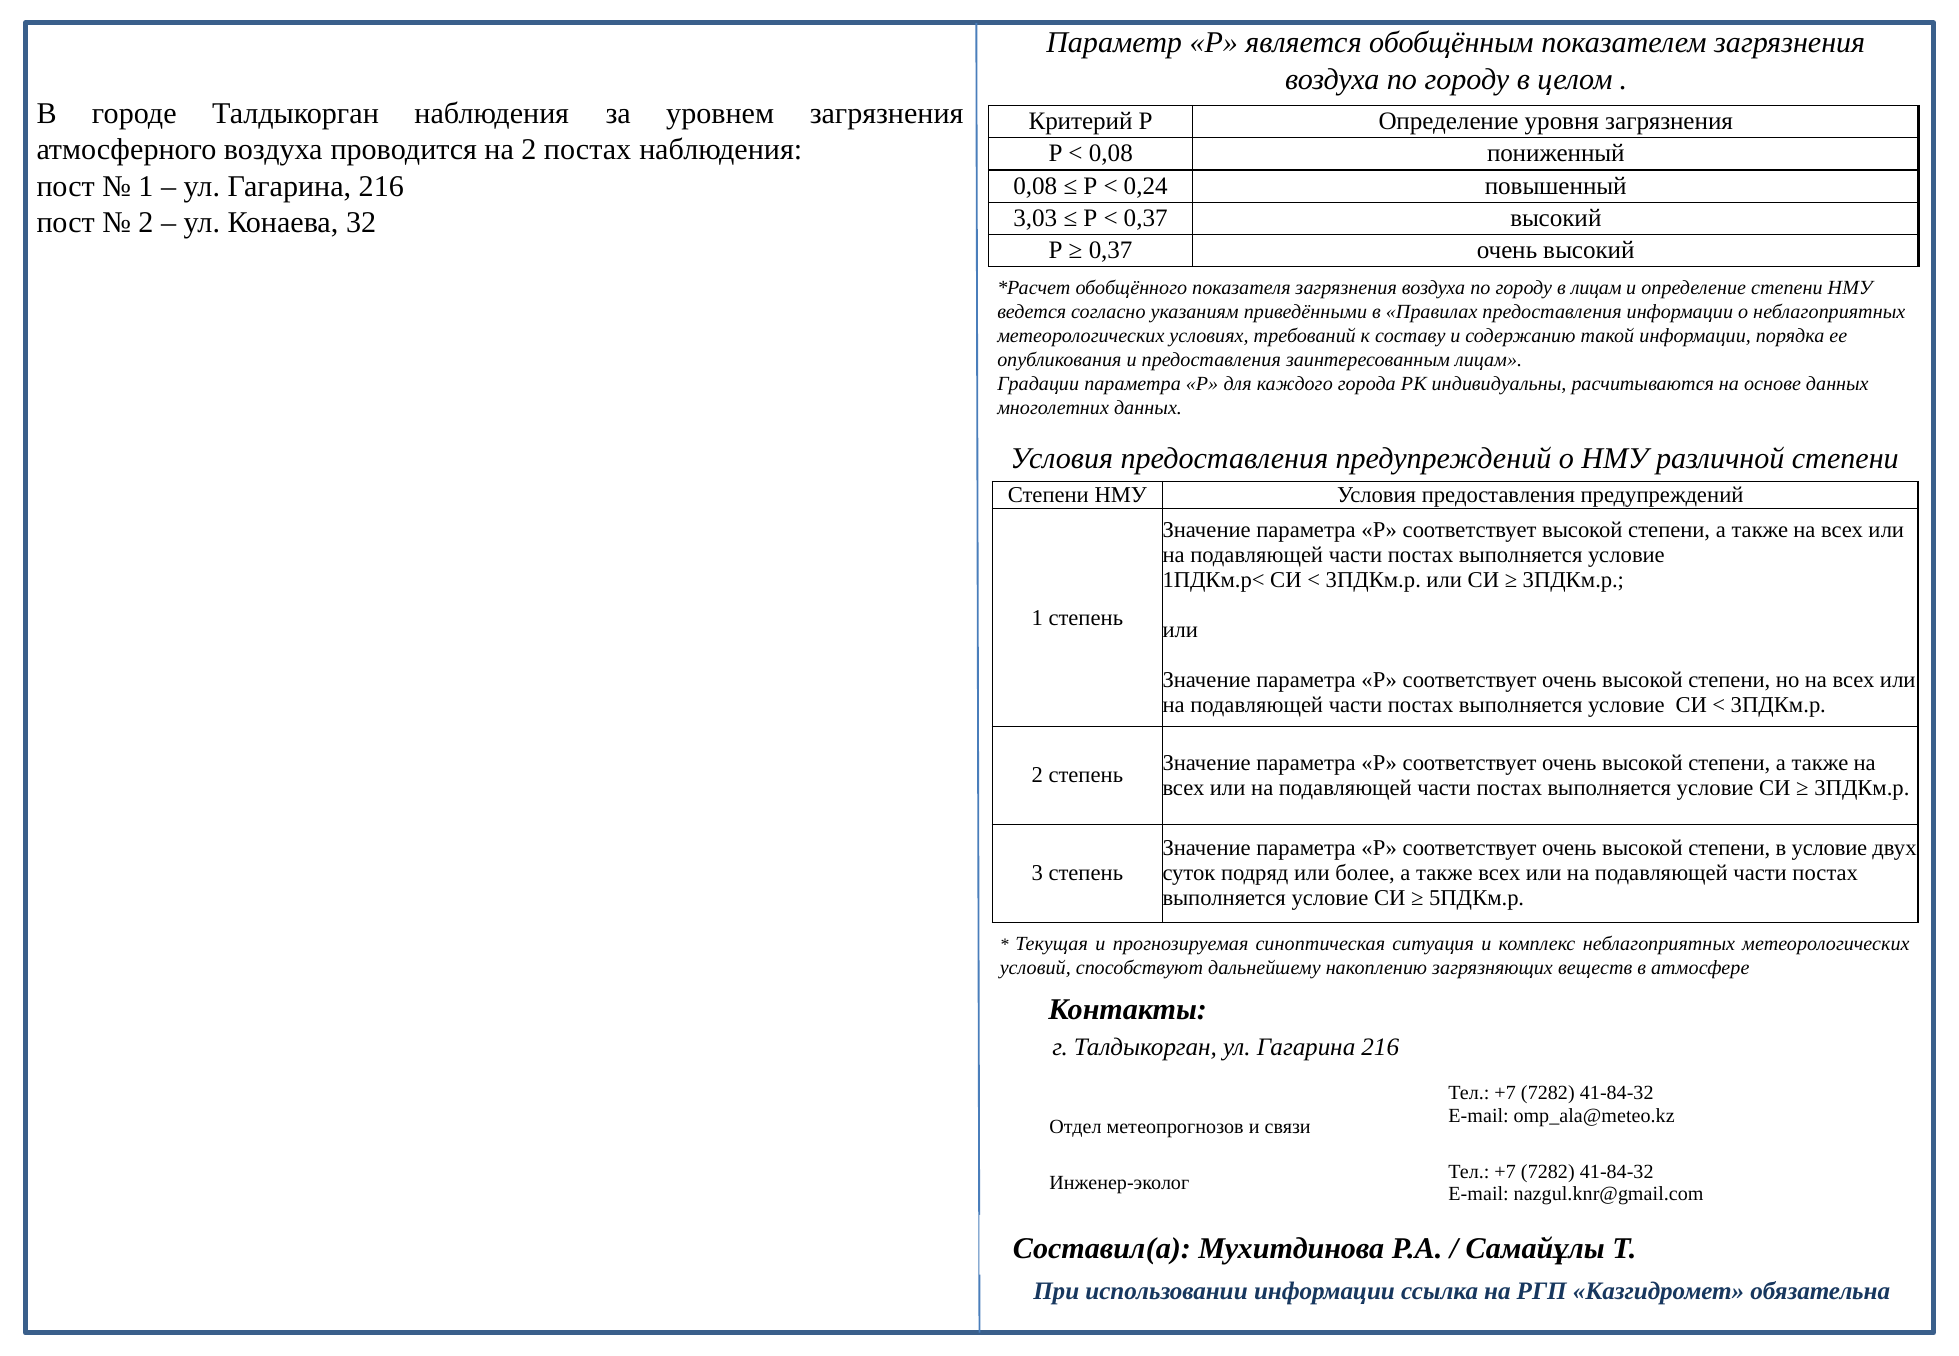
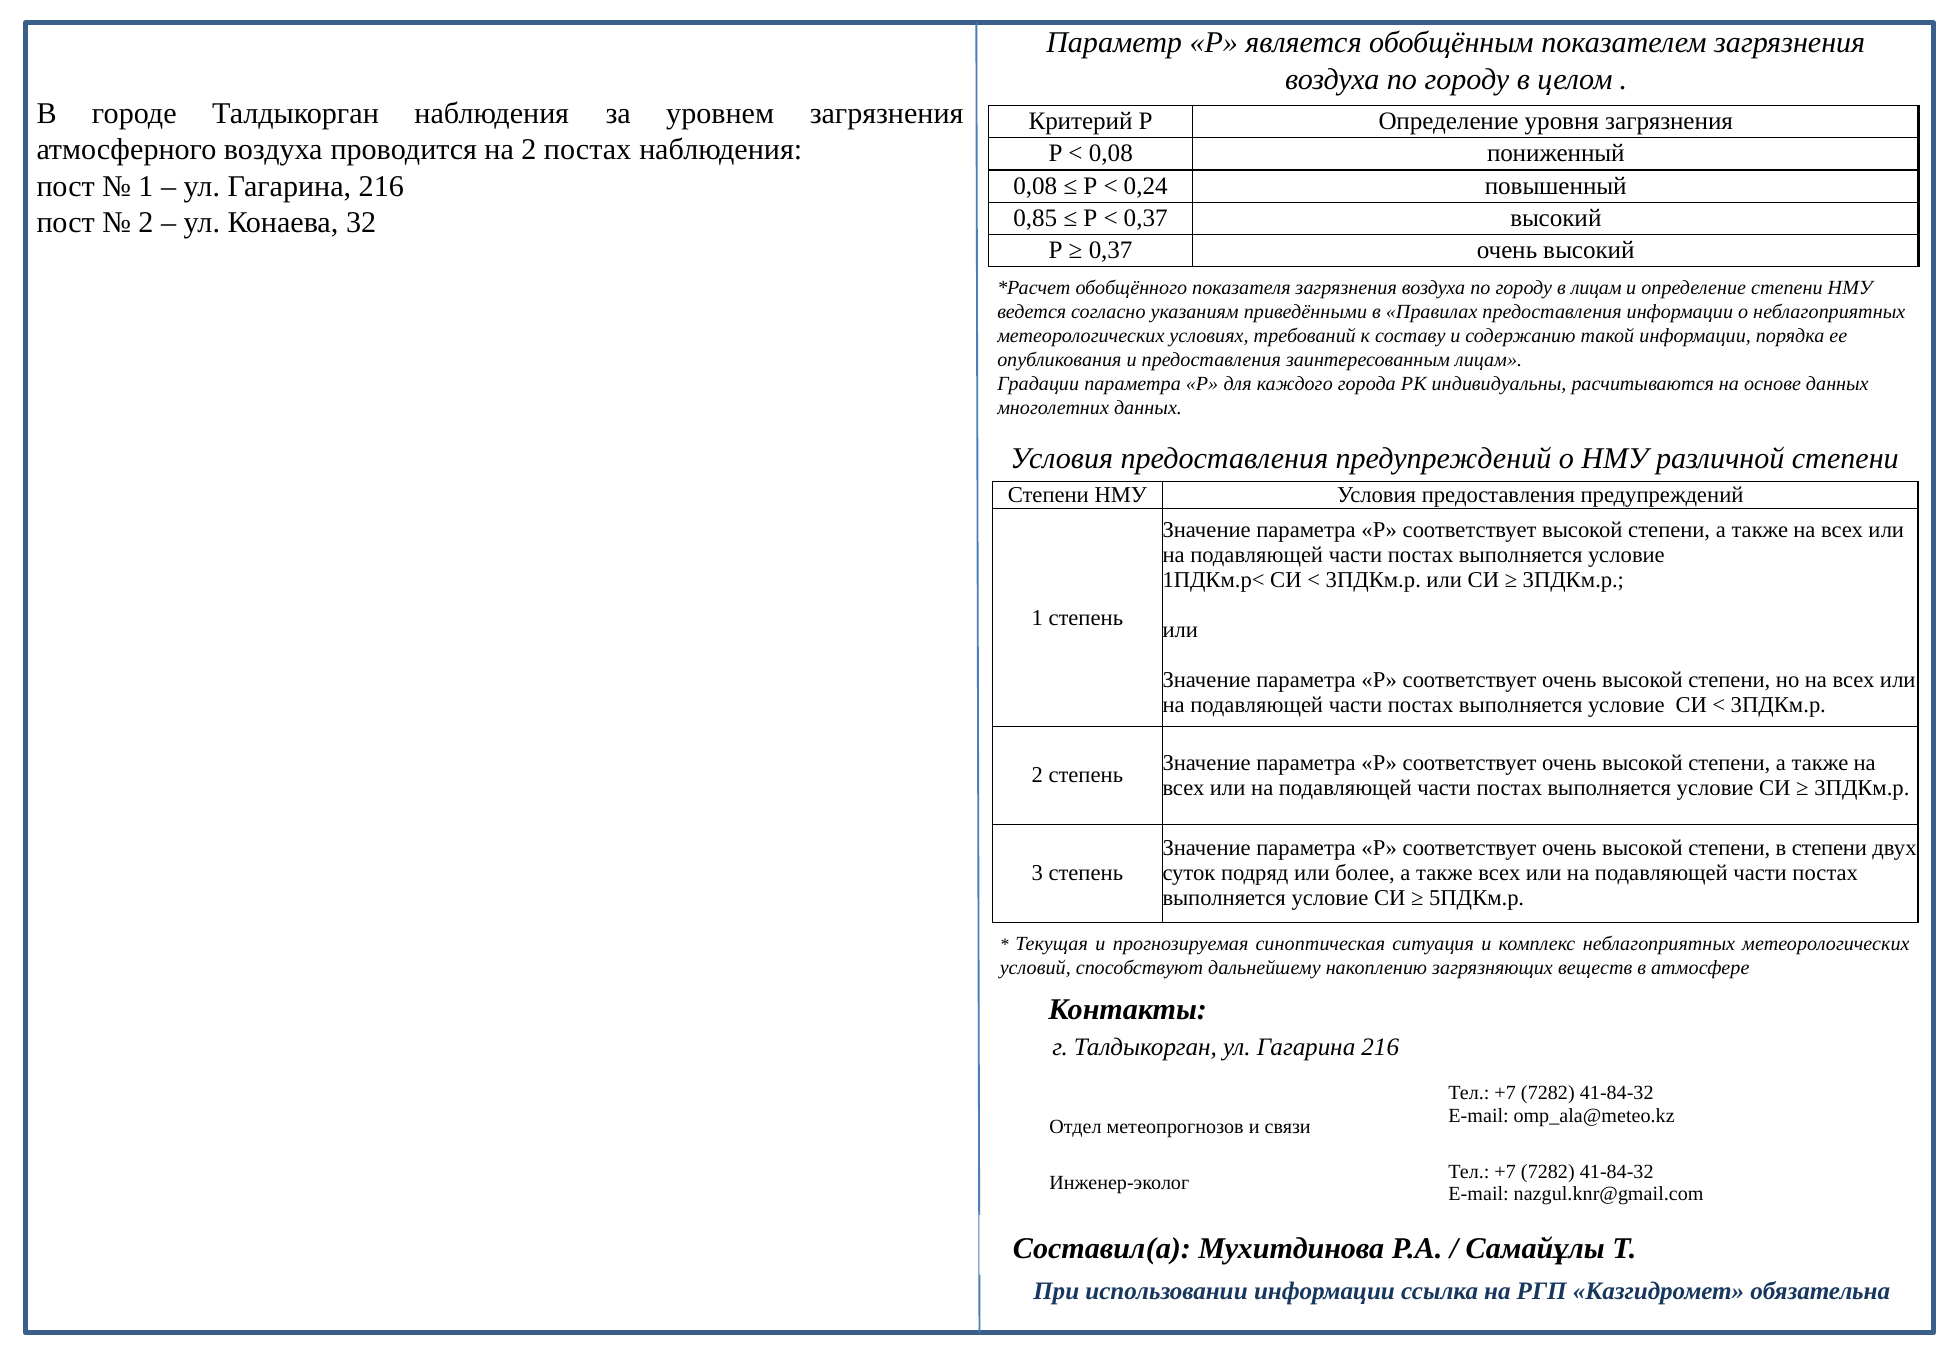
3,03: 3,03 -> 0,85
в условие: условие -> степени
